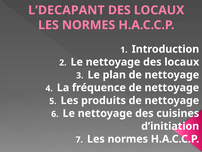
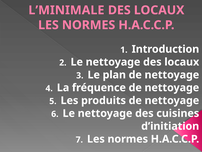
L’DECAPANT: L’DECAPANT -> L’MINIMALE
